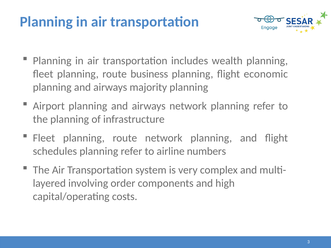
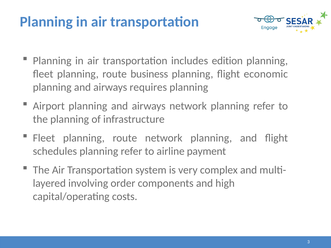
wealth: wealth -> edition
majority: majority -> requires
numbers: numbers -> payment
